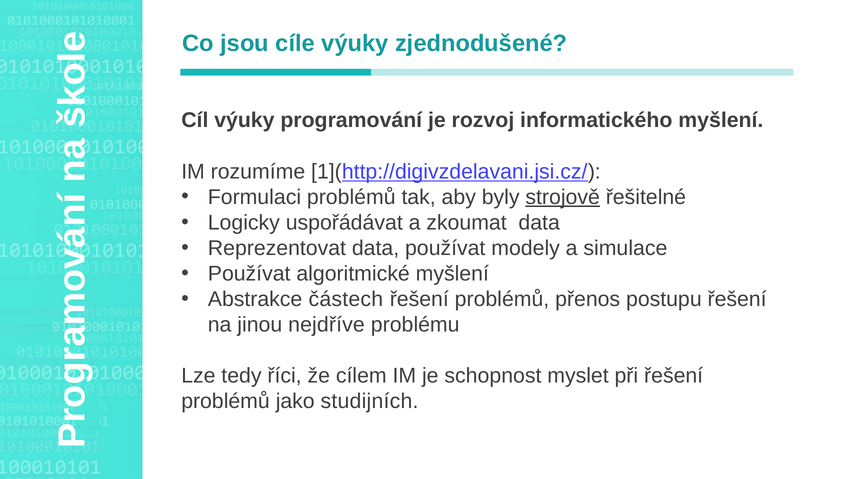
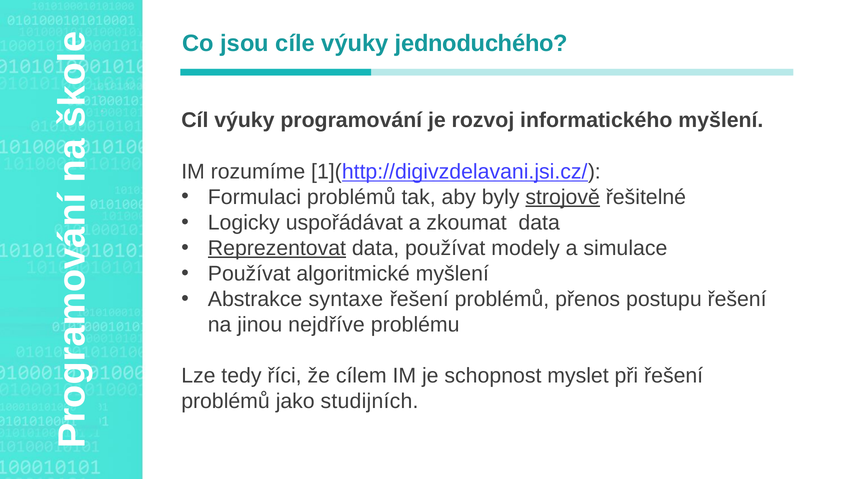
zjednodušené: zjednodušené -> jednoduchého
Reprezentovat underline: none -> present
částech: částech -> syntaxe
